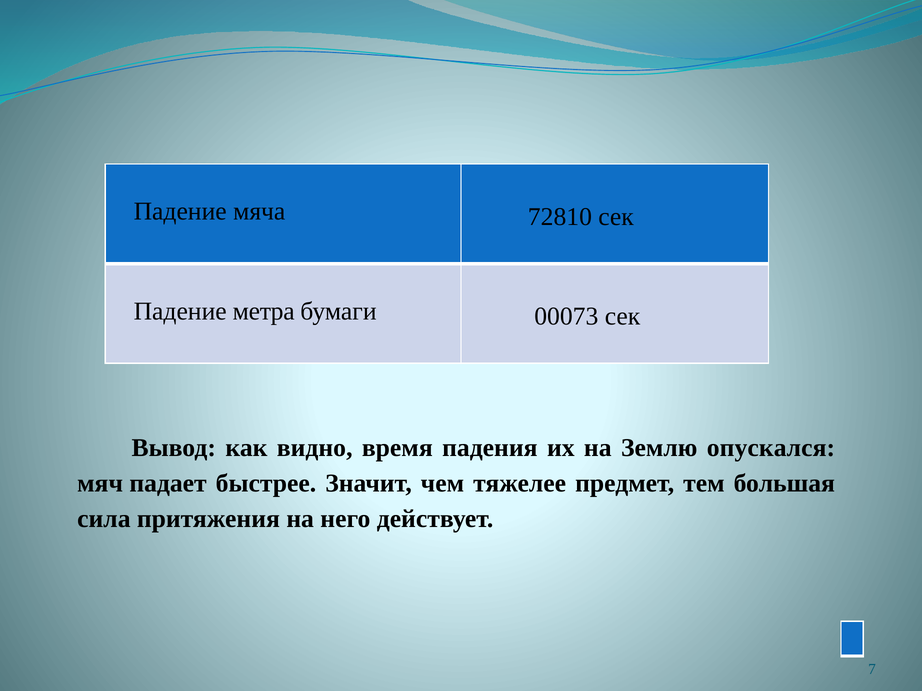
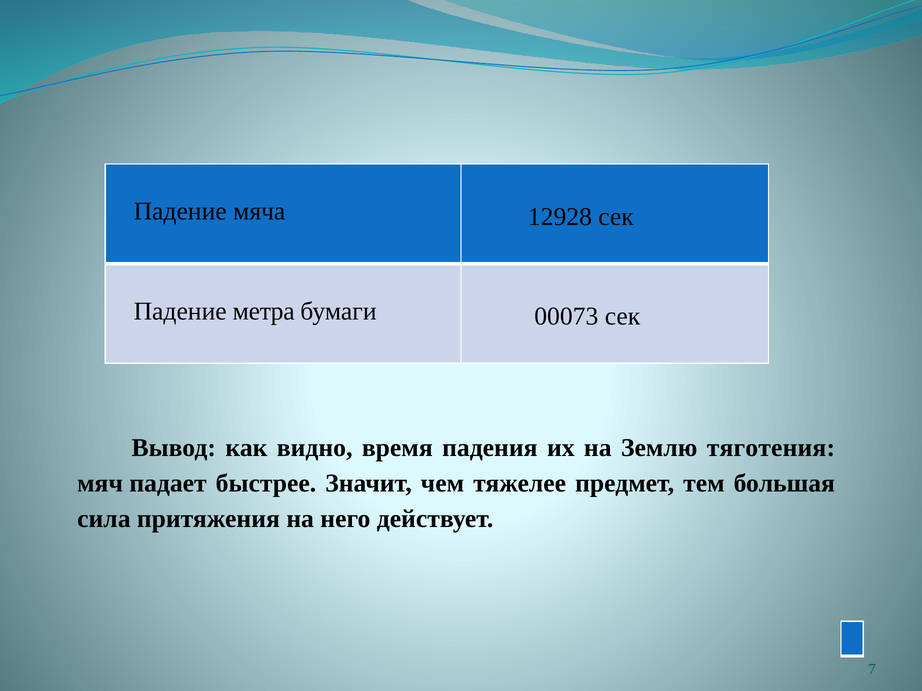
72810: 72810 -> 12928
опускался: опускался -> тяготения
